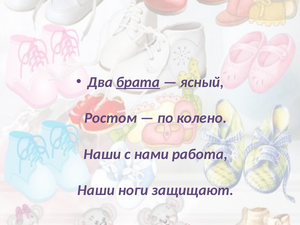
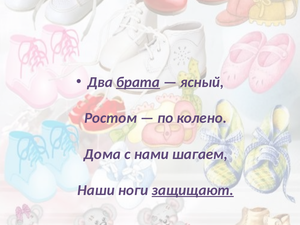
Наши at (102, 154): Наши -> Дома
работа: работа -> шагаем
защищают underline: none -> present
